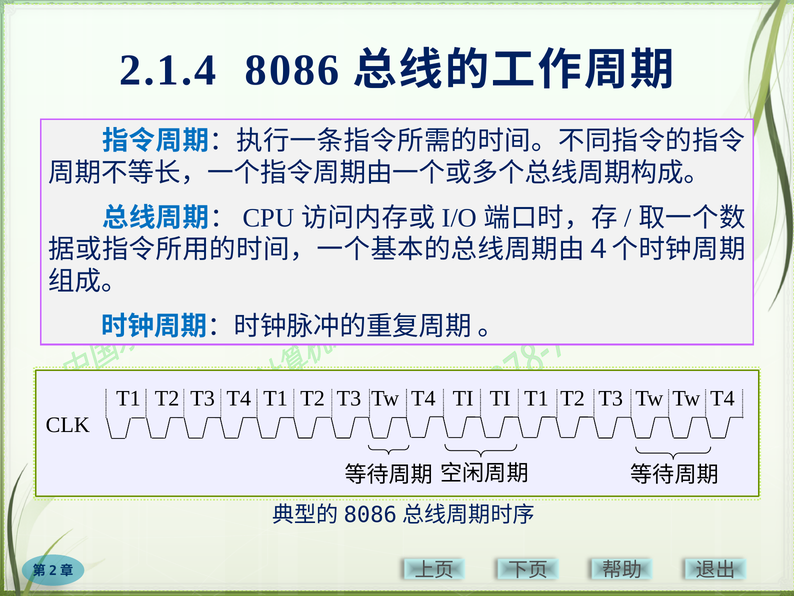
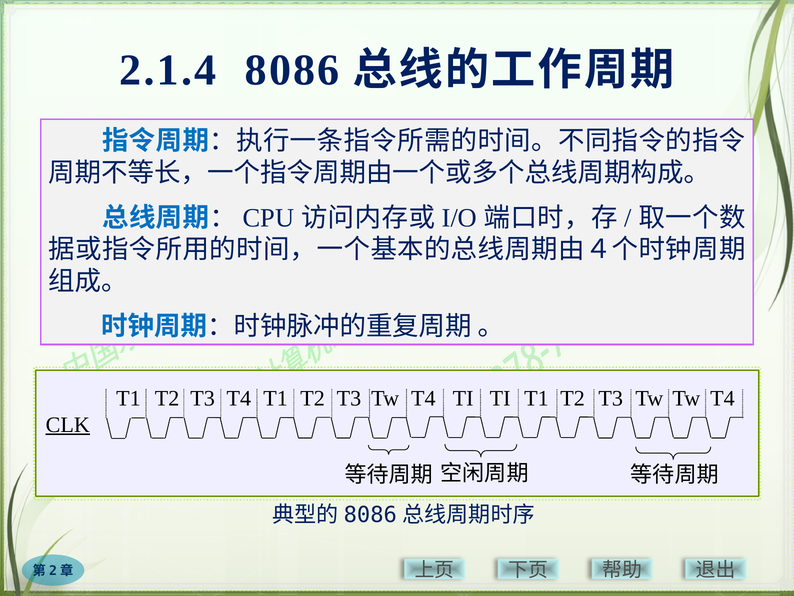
CLK underline: none -> present
